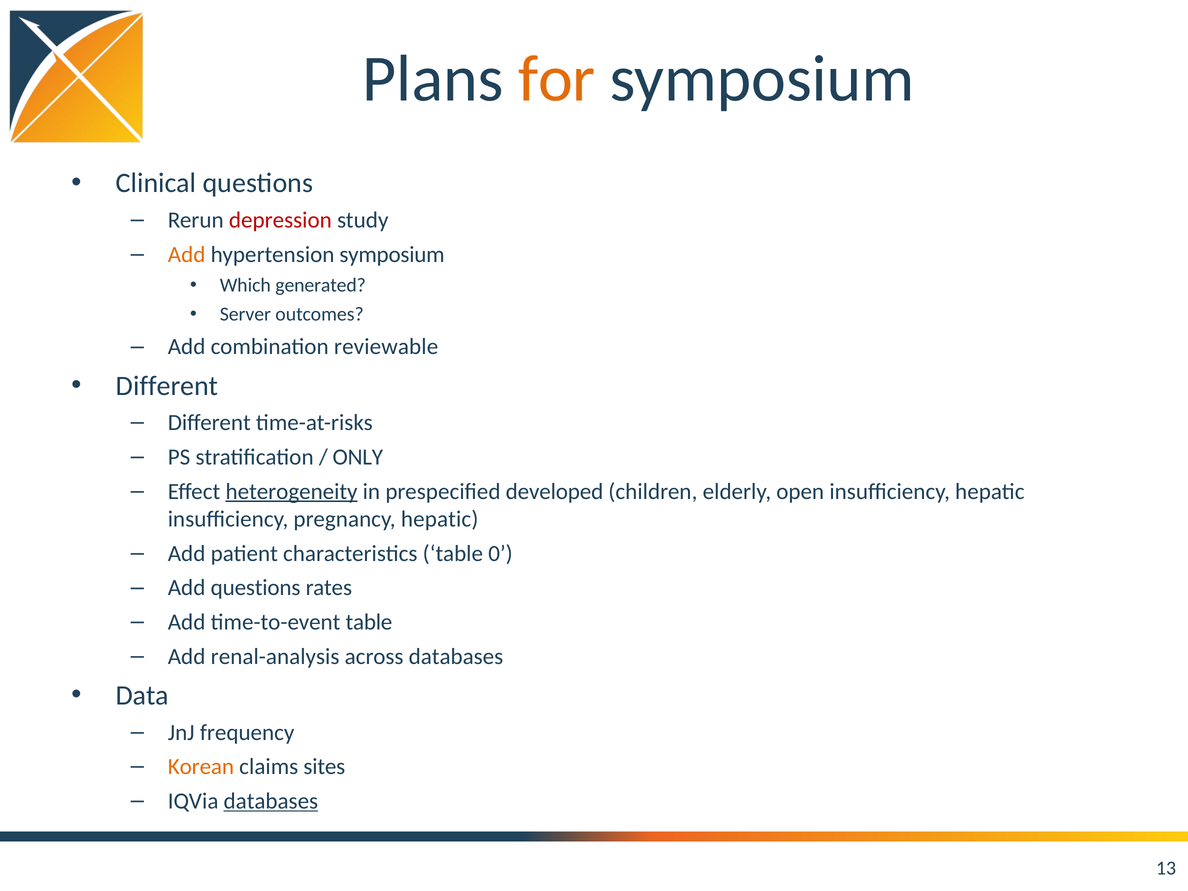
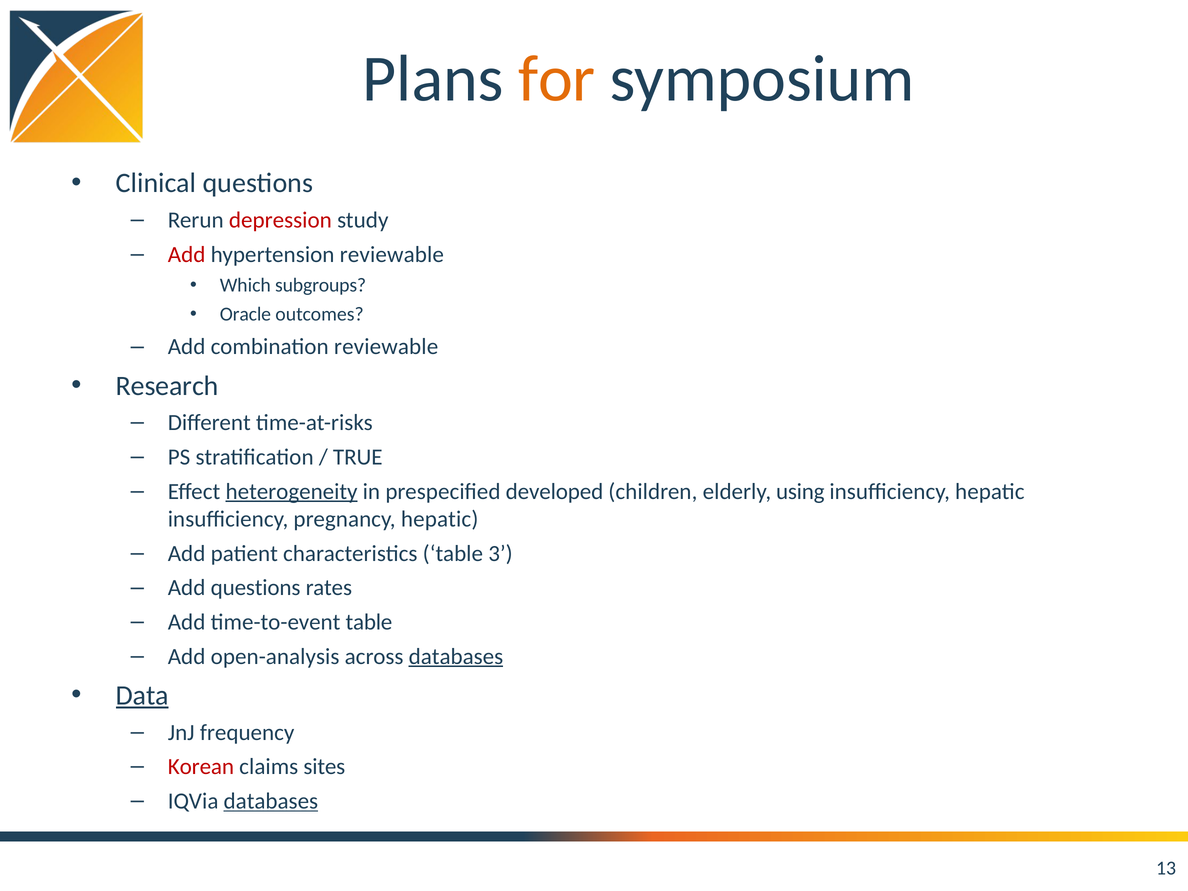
Add at (187, 254) colour: orange -> red
hypertension symposium: symposium -> reviewable
generated: generated -> subgroups
Server: Server -> Oracle
Different at (167, 386): Different -> Research
ONLY: ONLY -> TRUE
open: open -> using
0: 0 -> 3
renal-analysis: renal-analysis -> open-analysis
databases at (456, 656) underline: none -> present
Data underline: none -> present
Korean colour: orange -> red
